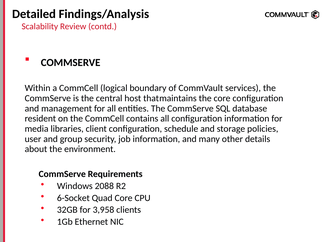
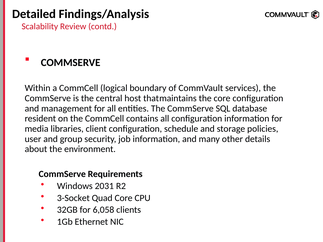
2088: 2088 -> 2031
6-Socket: 6-Socket -> 3-Socket
3,958: 3,958 -> 6,058
